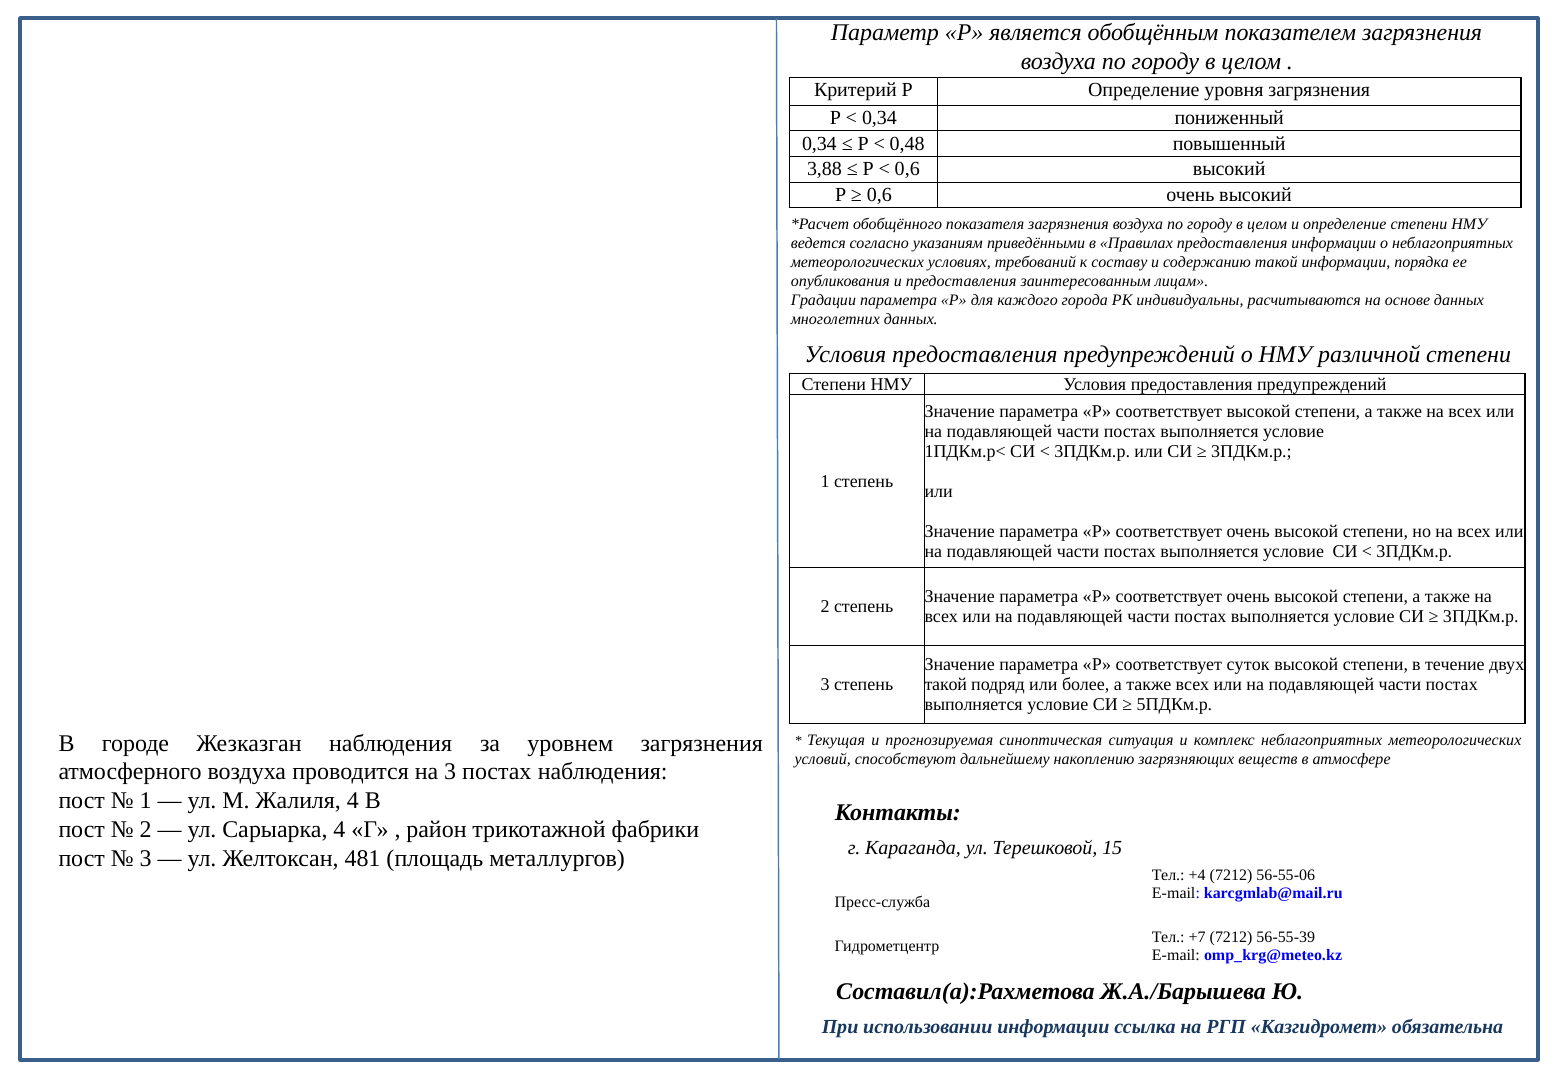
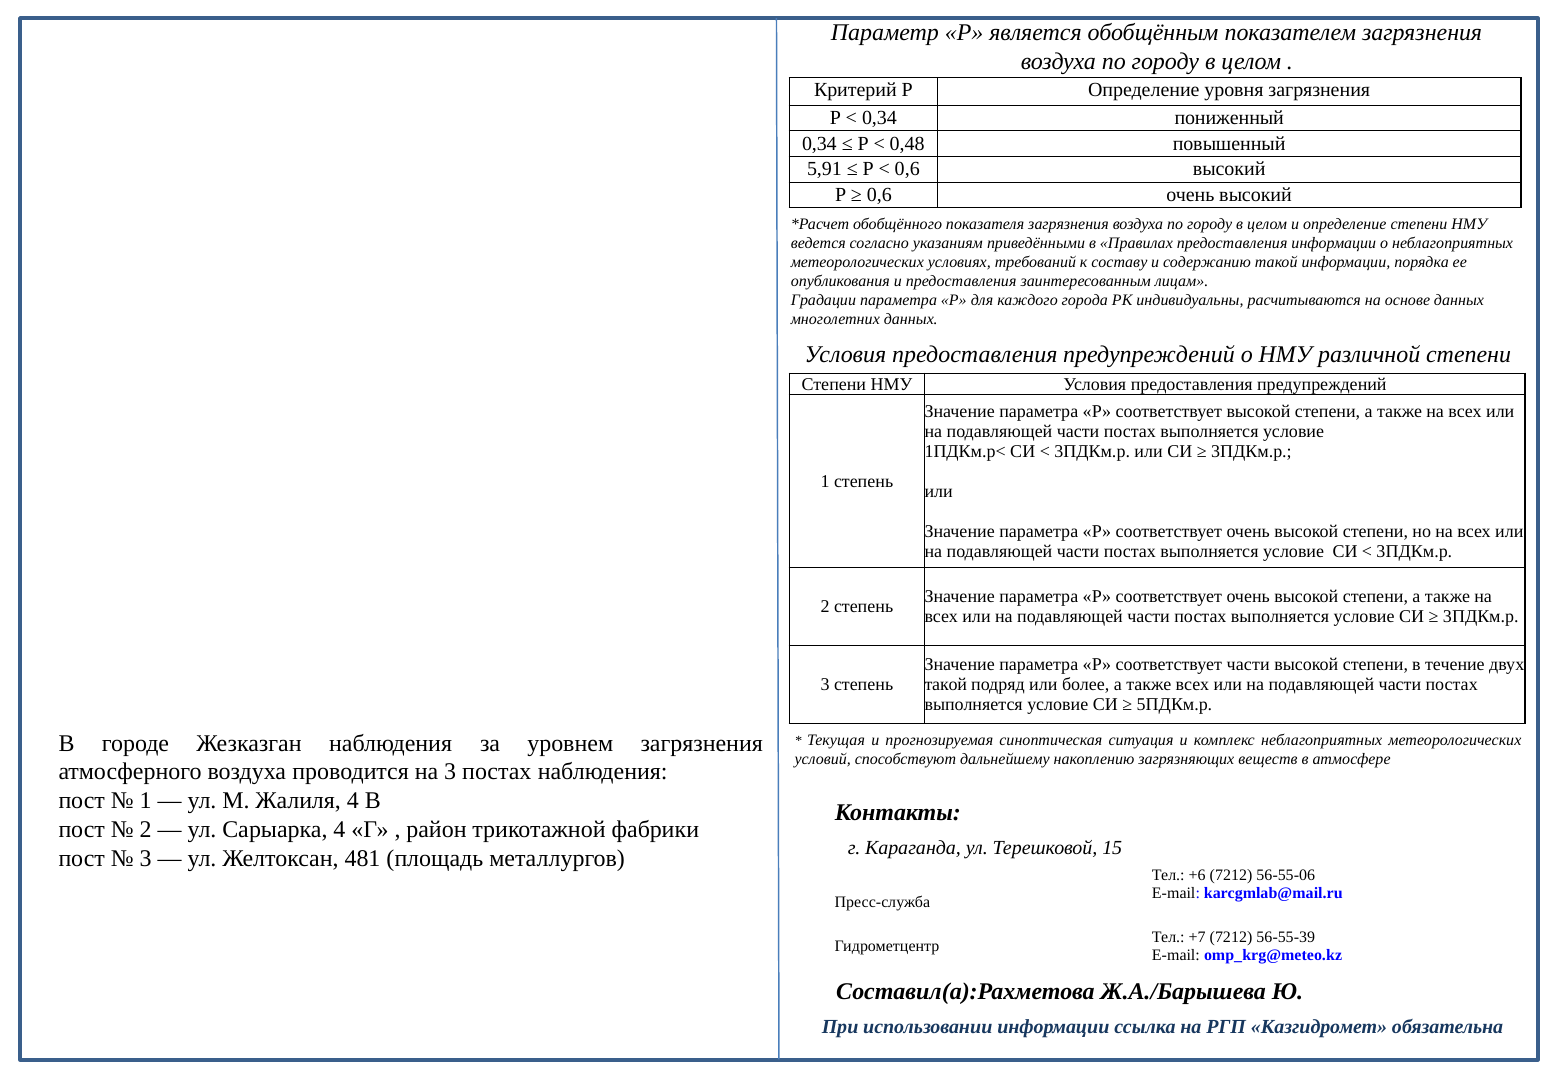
3,88: 3,88 -> 5,91
соответствует суток: суток -> части
+4: +4 -> +6
